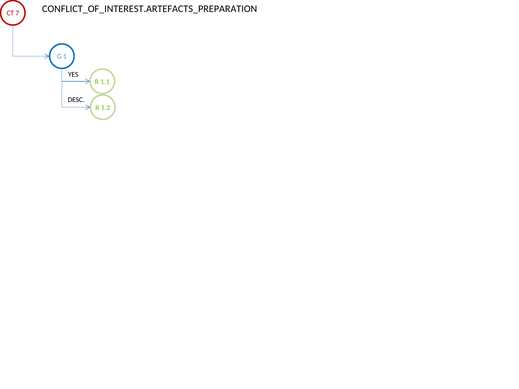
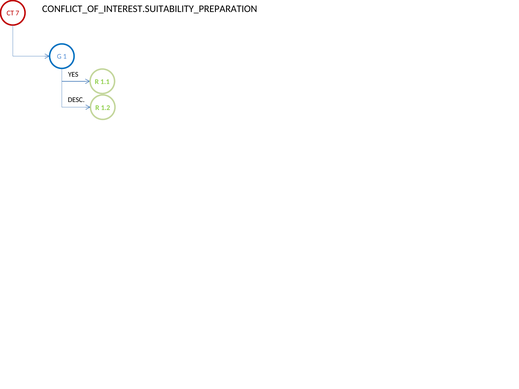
CONFLICT_OF_INTEREST.ARTEFACTS_PREPARATION: CONFLICT_OF_INTEREST.ARTEFACTS_PREPARATION -> CONFLICT_OF_INTEREST.SUITABILITY_PREPARATION
